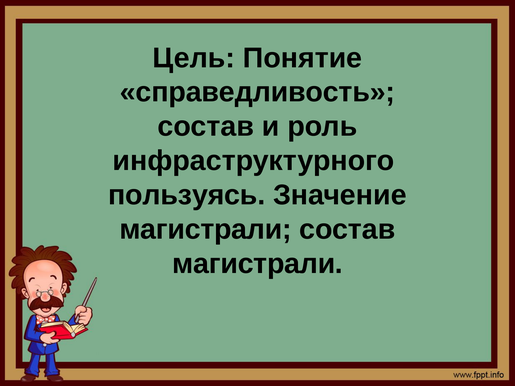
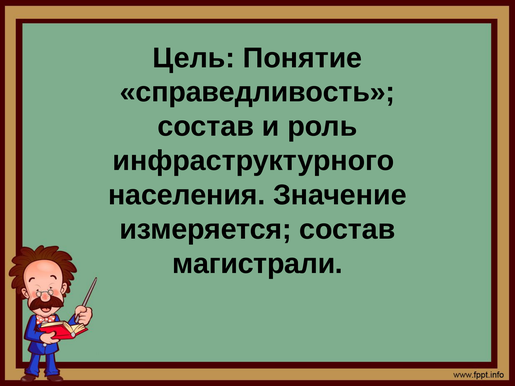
пользуясь: пользуясь -> населения
магистрали at (205, 230): магистрали -> измеряется
